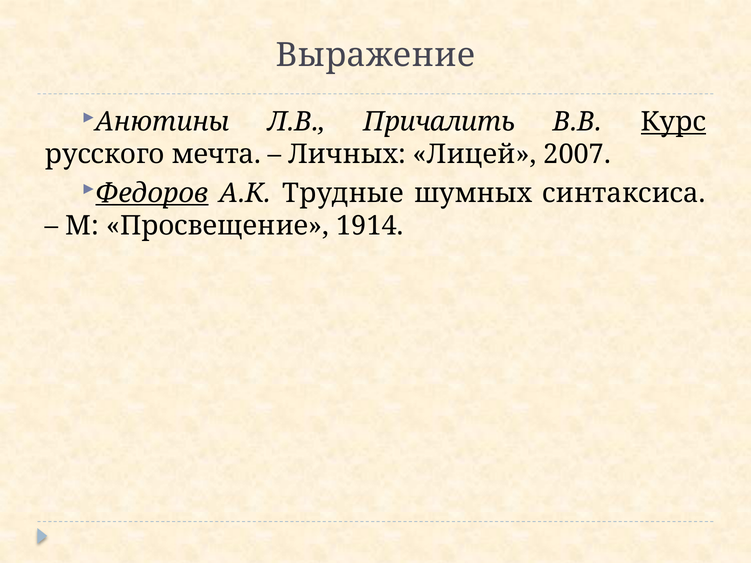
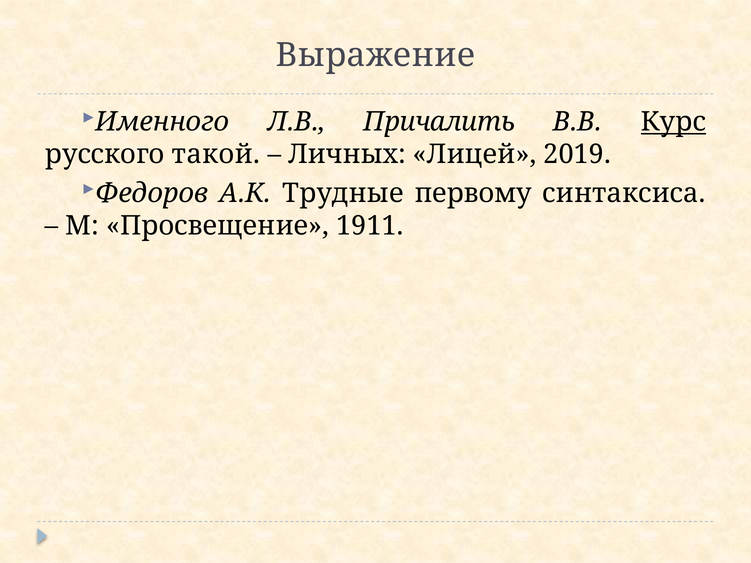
Анютины: Анютины -> Именного
мечта: мечта -> такой
2007: 2007 -> 2019
Федоров underline: present -> none
шумных: шумных -> первому
1914: 1914 -> 1911
